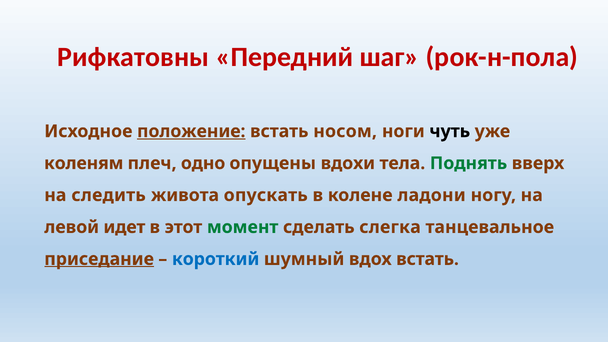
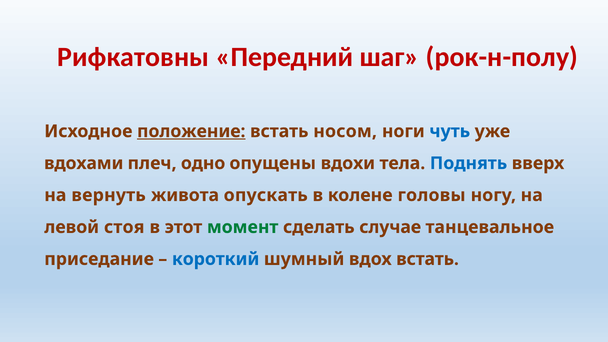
рок-н-пола: рок-н-пола -> рок-н-полу
чуть colour: black -> blue
коленям: коленям -> вдохами
Поднять colour: green -> blue
следить: следить -> вернуть
ладони: ладони -> головы
идет: идет -> стоя
слегка: слегка -> случае
приседание underline: present -> none
